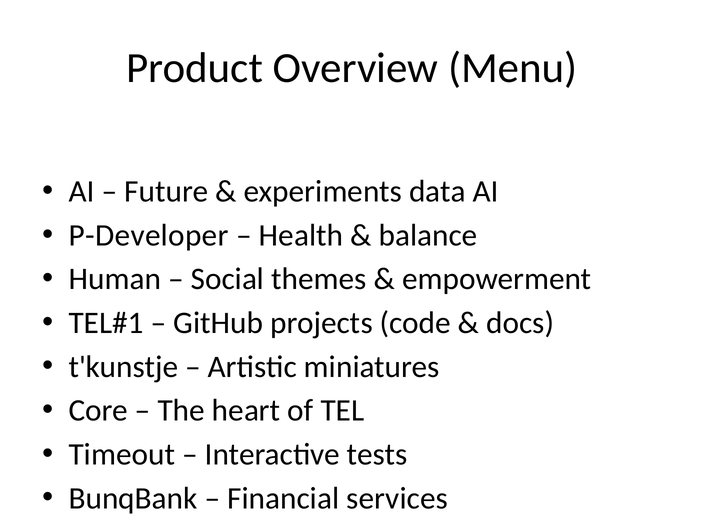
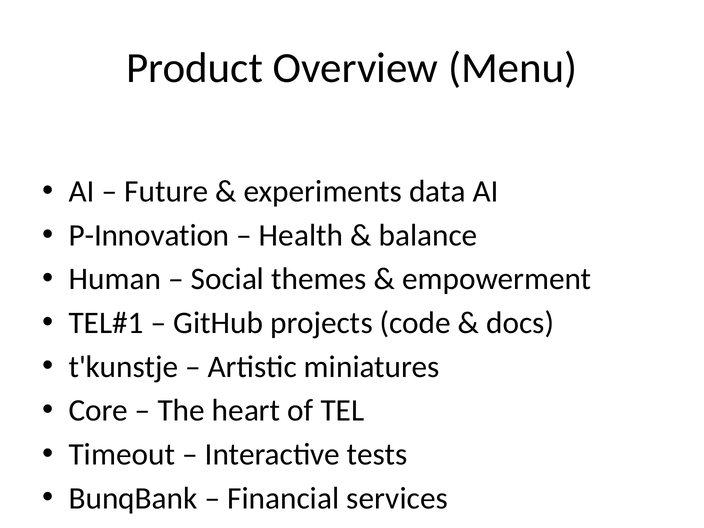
P-Developer: P-Developer -> P-Innovation
